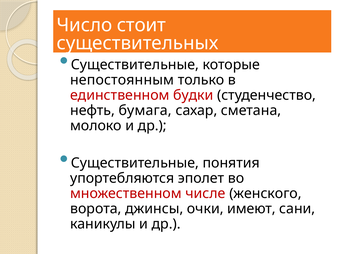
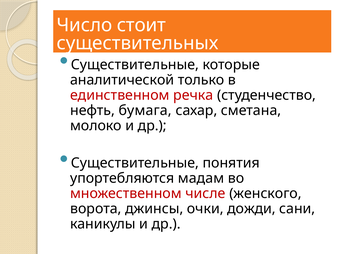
непостоянным: непостоянным -> аналитической
будки: будки -> речка
эполет: эполет -> мадам
имеют: имеют -> дожди
